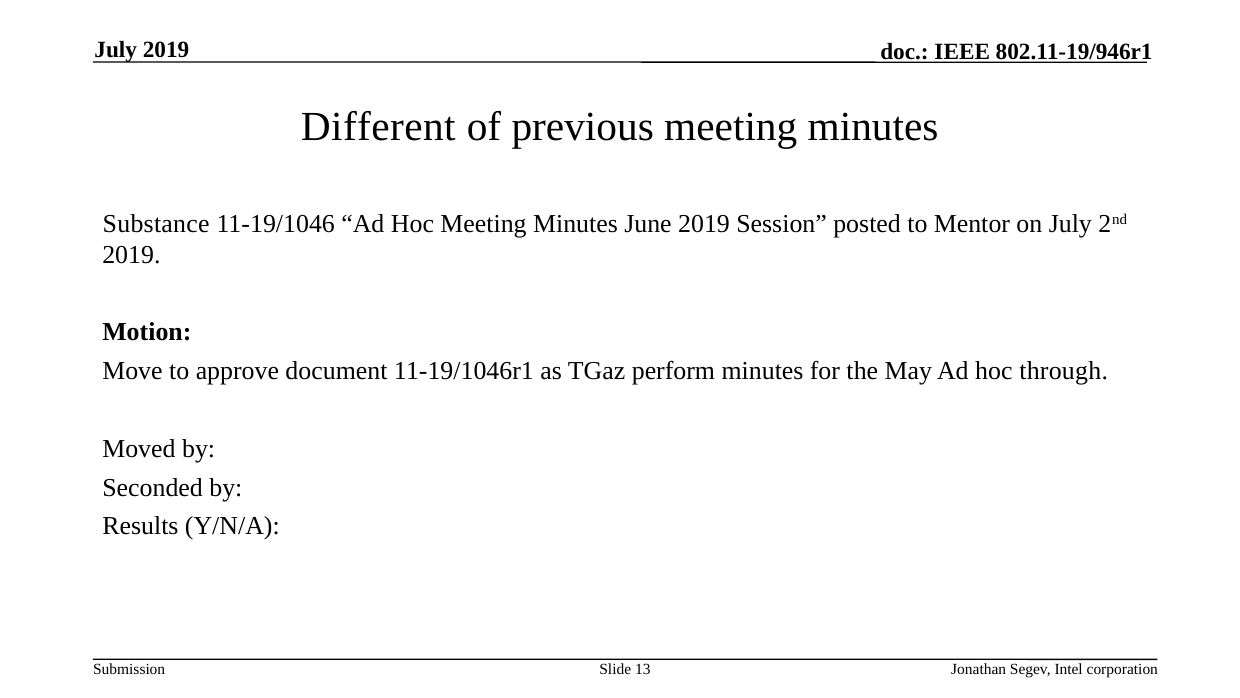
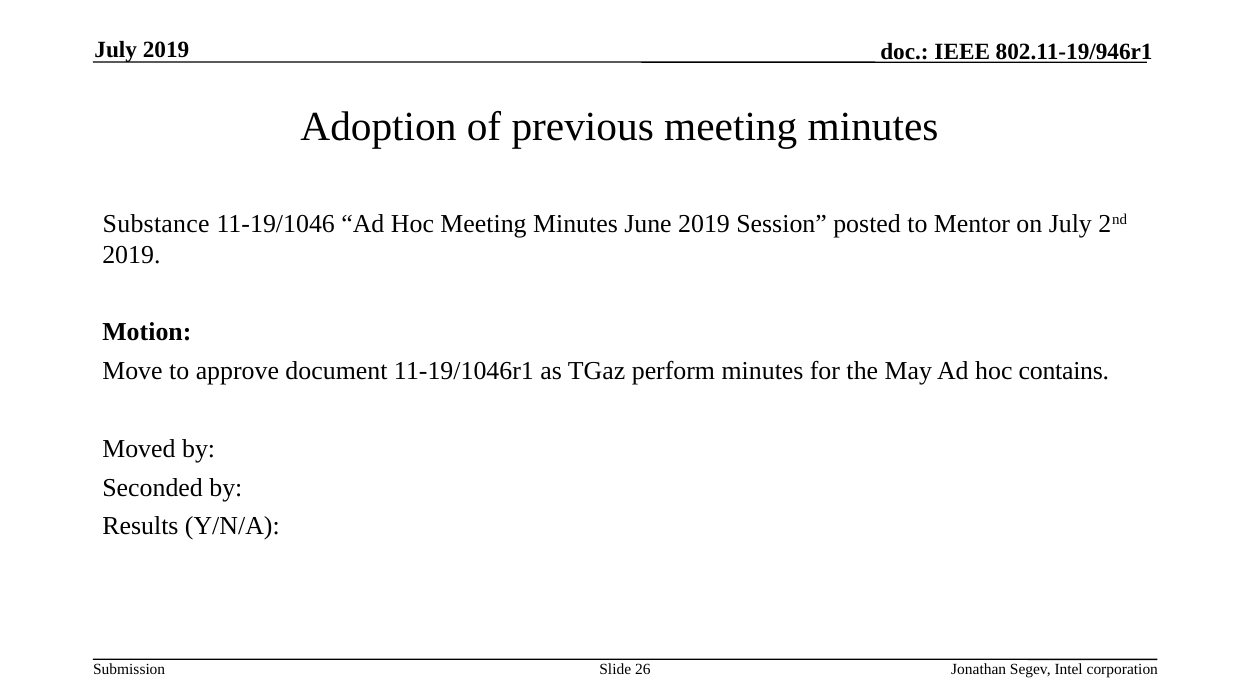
Different: Different -> Adoption
through: through -> contains
13: 13 -> 26
